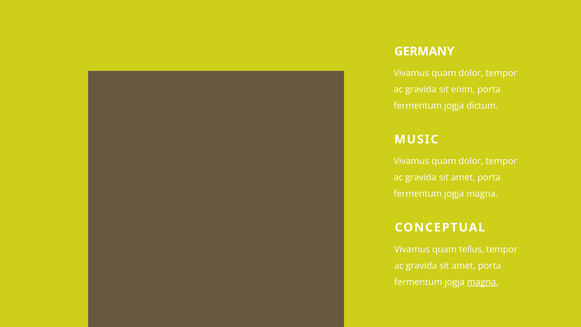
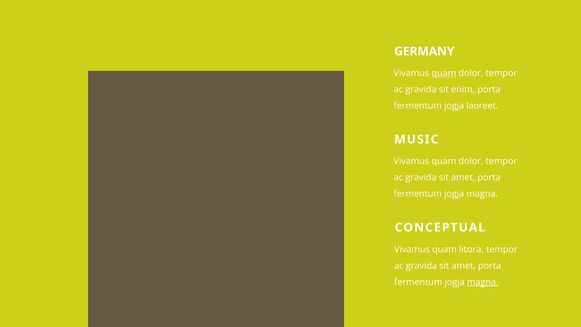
quam at (444, 73) underline: none -> present
dictum: dictum -> laoreet
tellus: tellus -> litora
